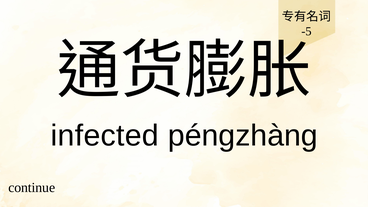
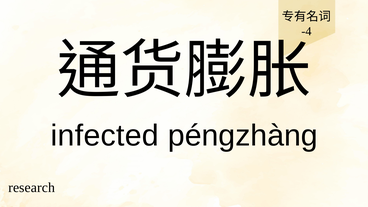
-5: -5 -> -4
continue: continue -> research
